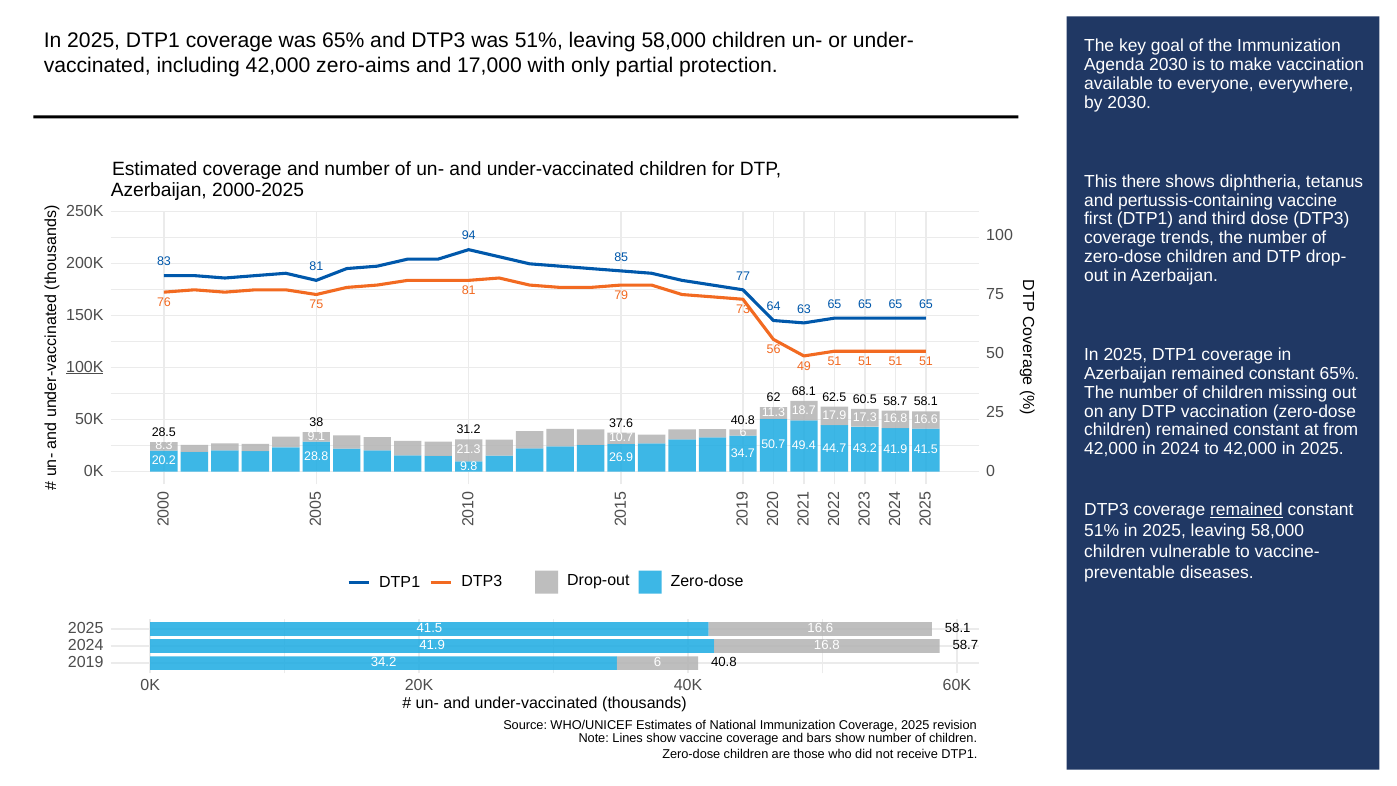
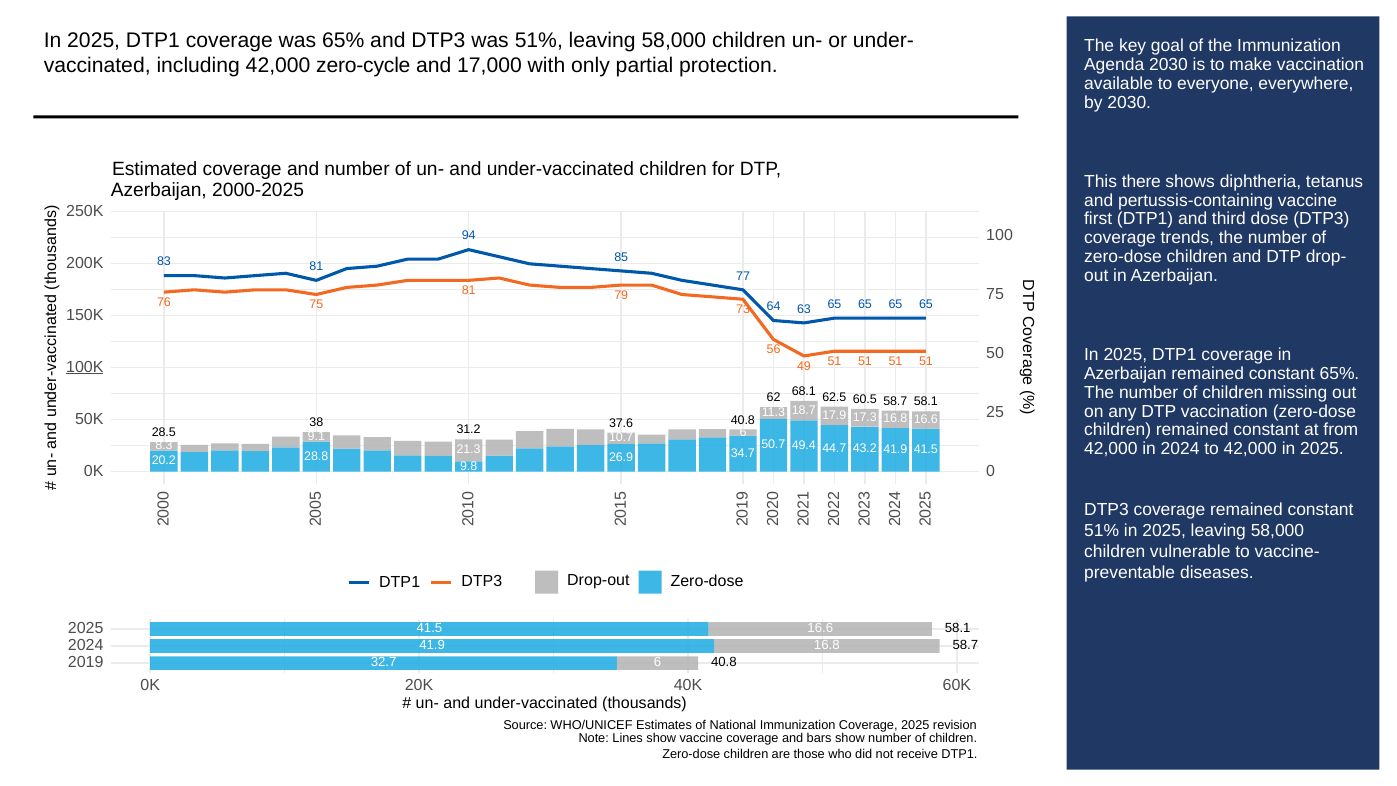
zero-aims: zero-aims -> zero-cycle
remained at (1246, 510) underline: present -> none
34.2: 34.2 -> 32.7
